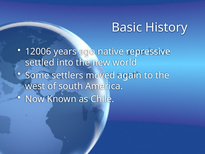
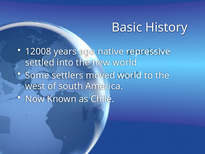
12006: 12006 -> 12008
moved again: again -> world
